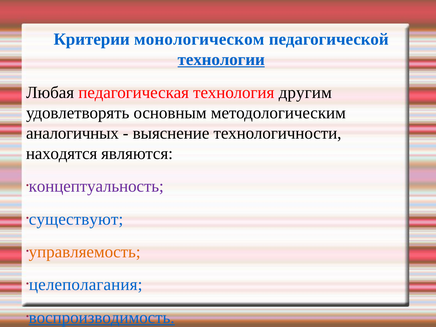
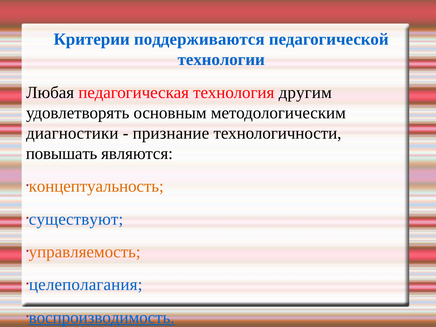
монологическом: монологическом -> поддерживаются
технологии underline: present -> none
аналогичных: аналогичных -> диагностики
выяснение: выяснение -> признание
находятся: находятся -> повышать
концептуальность colour: purple -> orange
